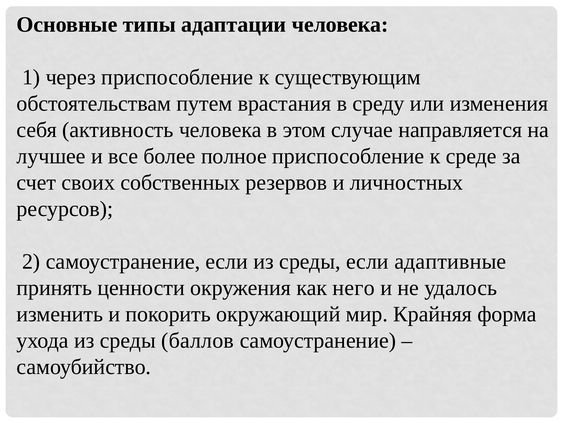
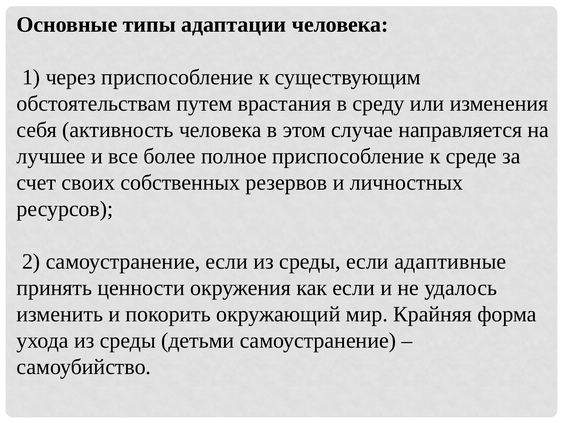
как него: него -> если
баллов: баллов -> детьми
